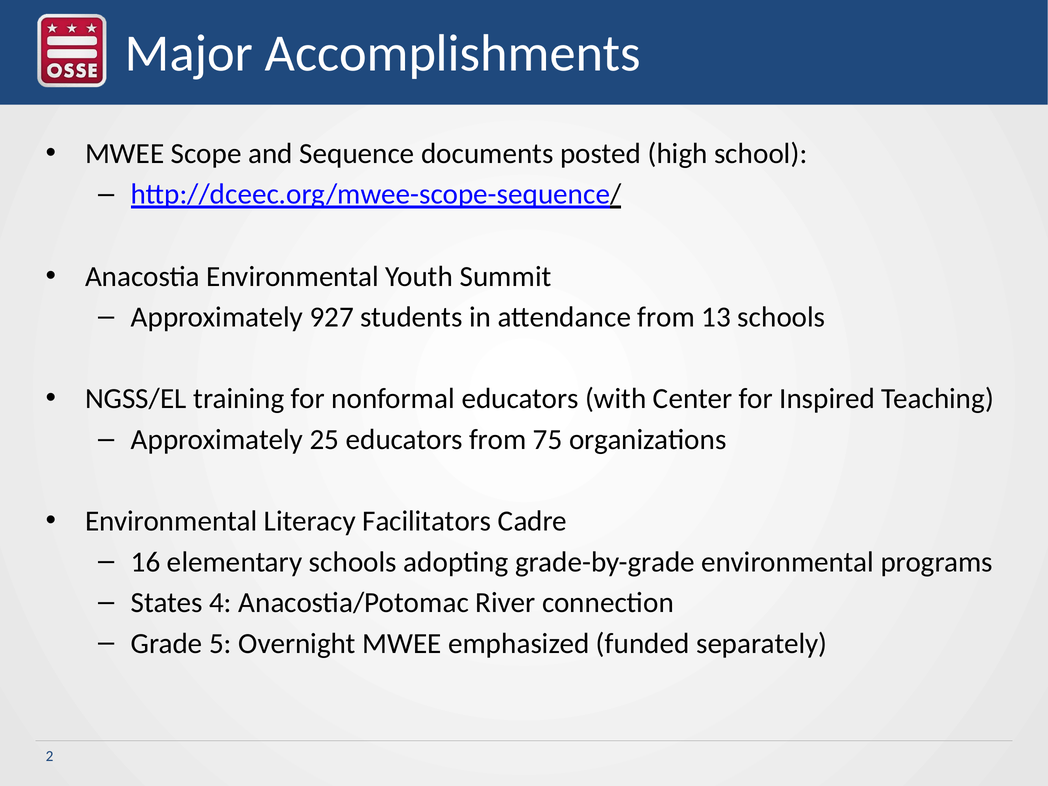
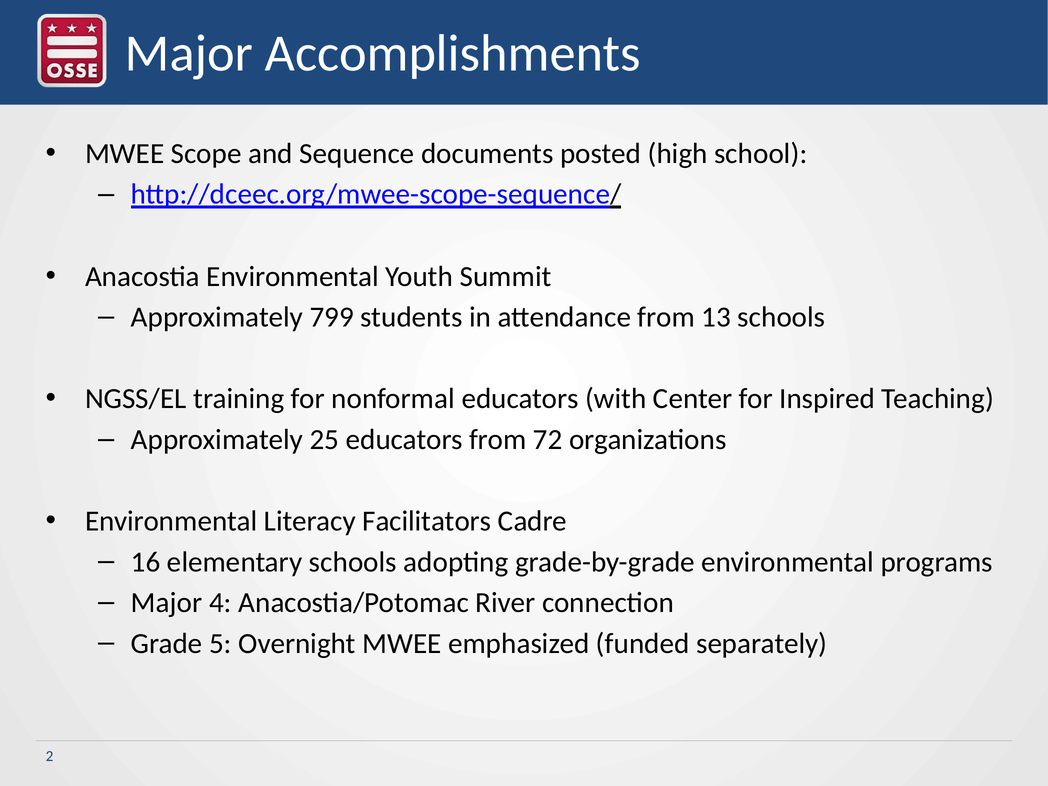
927: 927 -> 799
75: 75 -> 72
States at (167, 603): States -> Major
